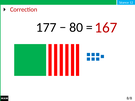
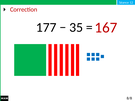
80: 80 -> 35
